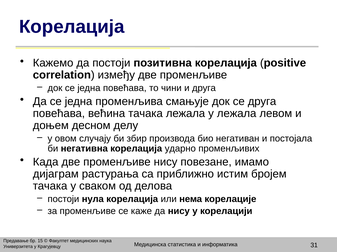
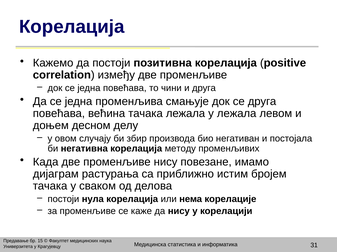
ударно: ударно -> методу
